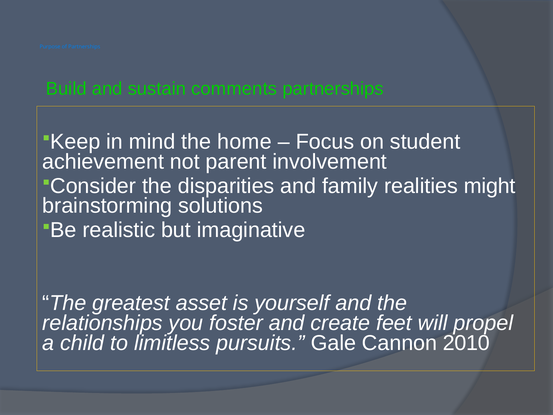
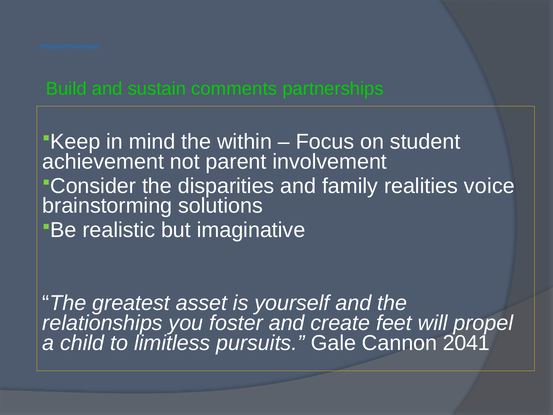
home: home -> within
might: might -> voice
2010: 2010 -> 2041
